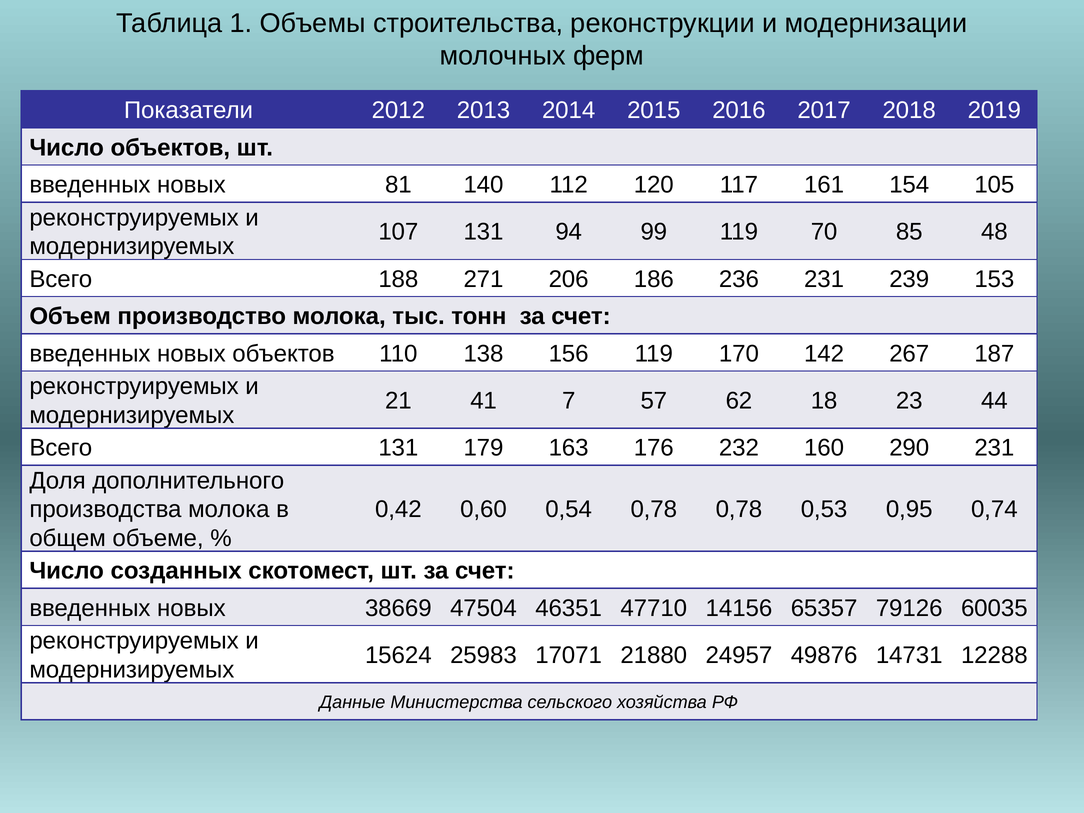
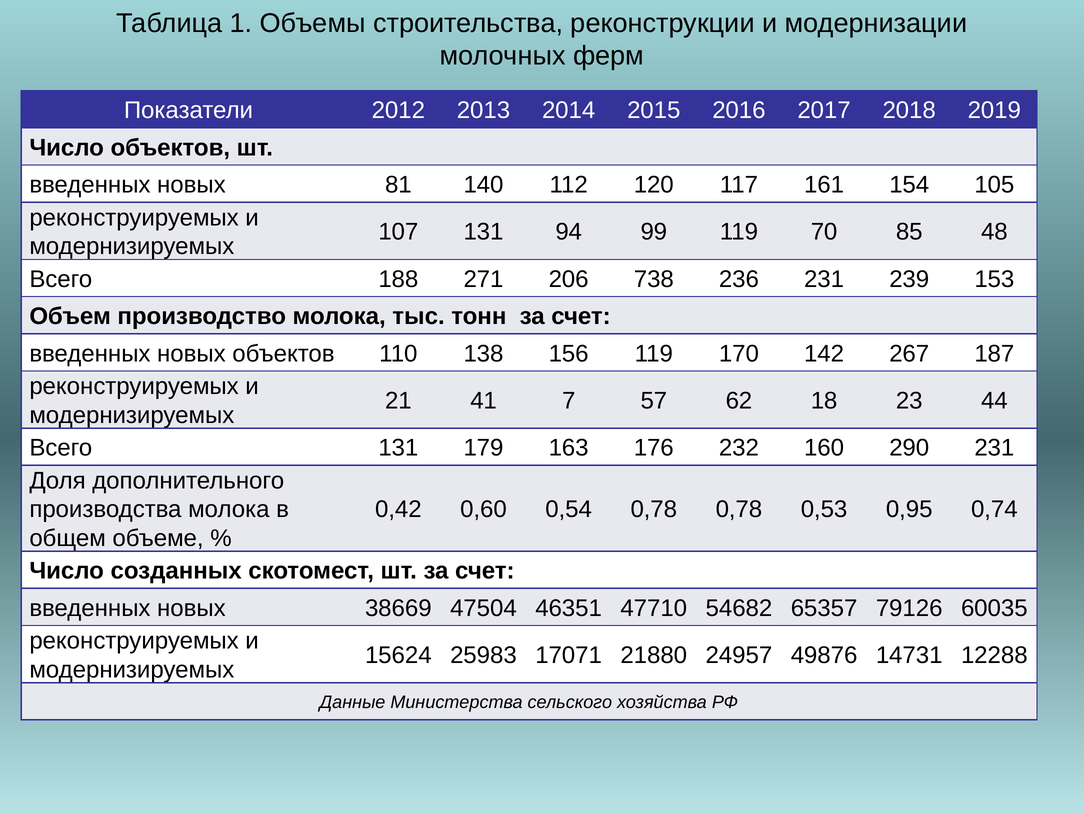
186: 186 -> 738
14156: 14156 -> 54682
